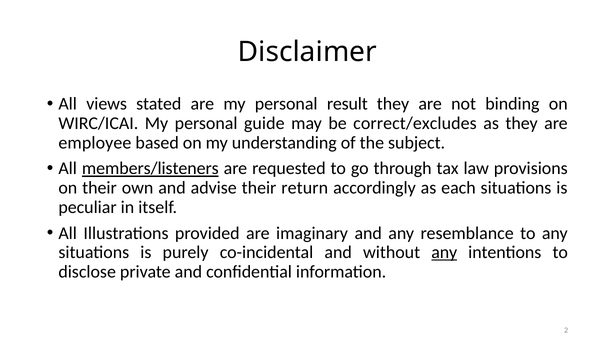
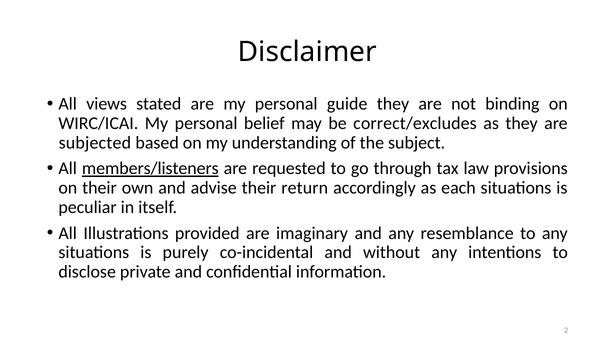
result: result -> guide
guide: guide -> belief
employee: employee -> subjected
any at (444, 252) underline: present -> none
